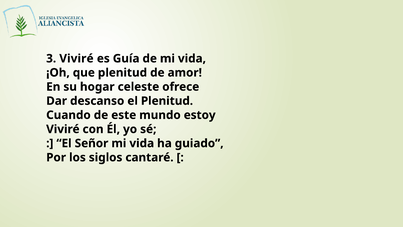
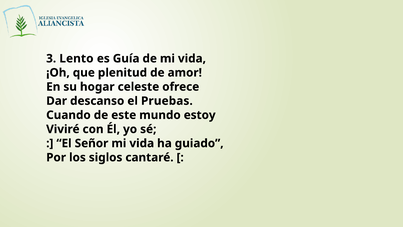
3 Viviré: Viviré -> Lento
el Plenitud: Plenitud -> Pruebas
